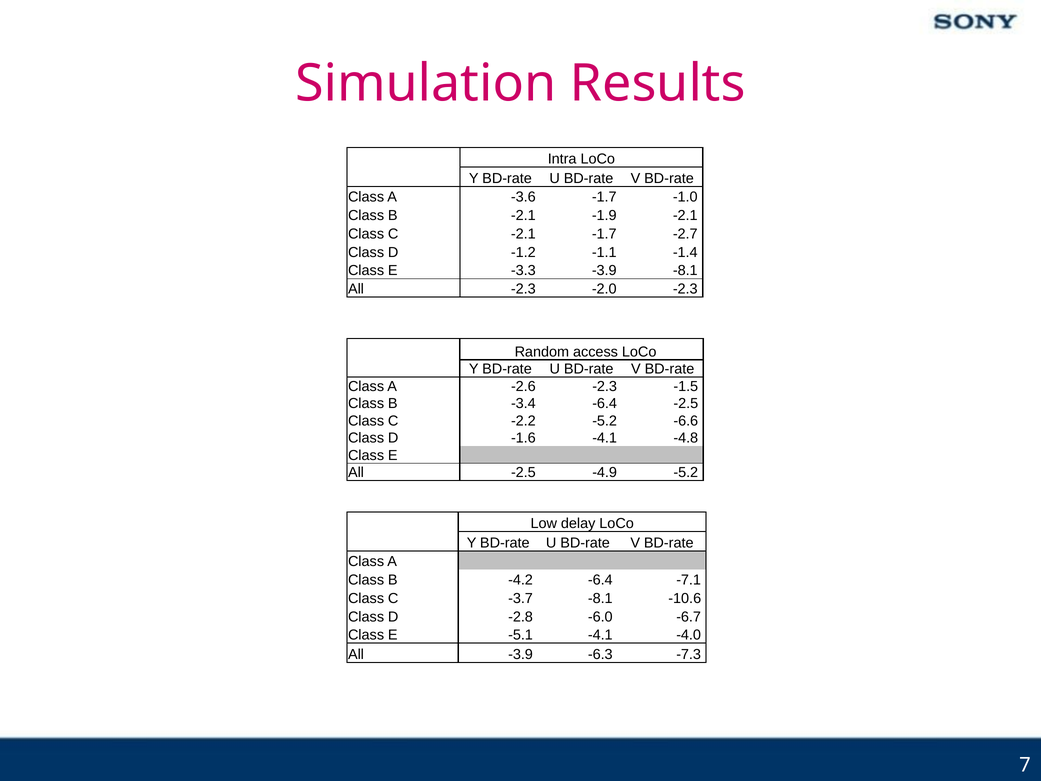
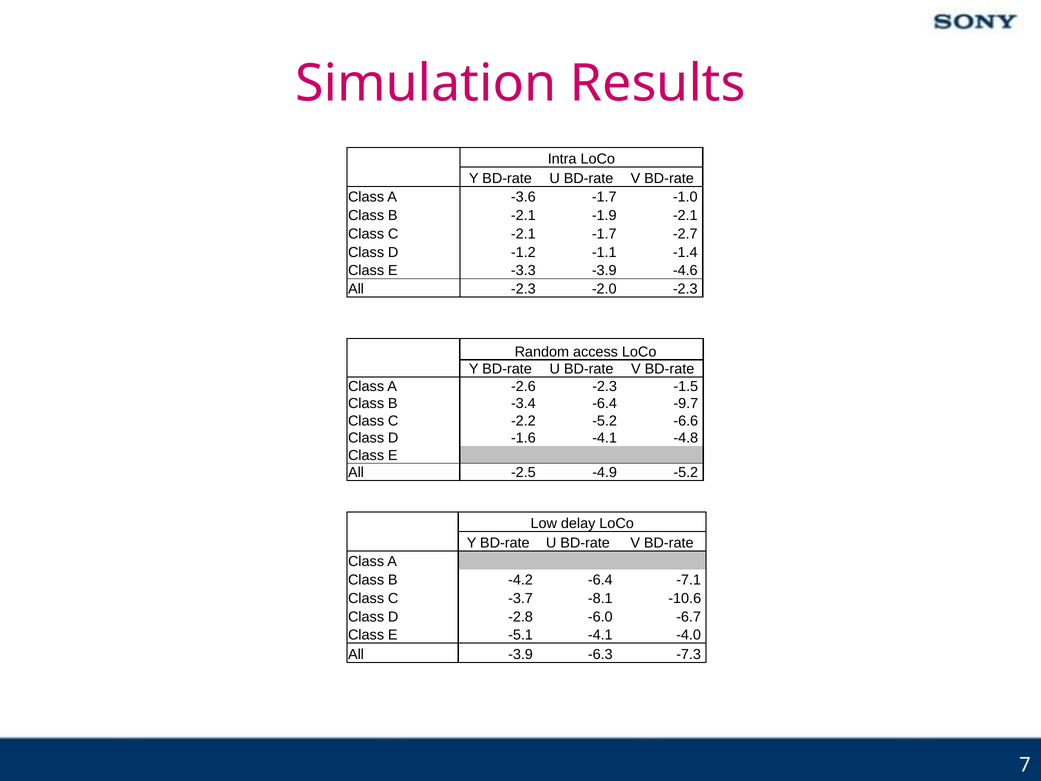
-3.9 -8.1: -8.1 -> -4.6
-6.4 -2.5: -2.5 -> -9.7
